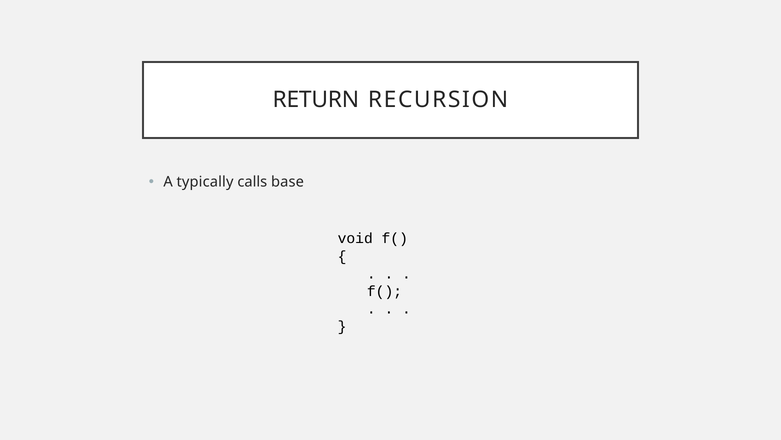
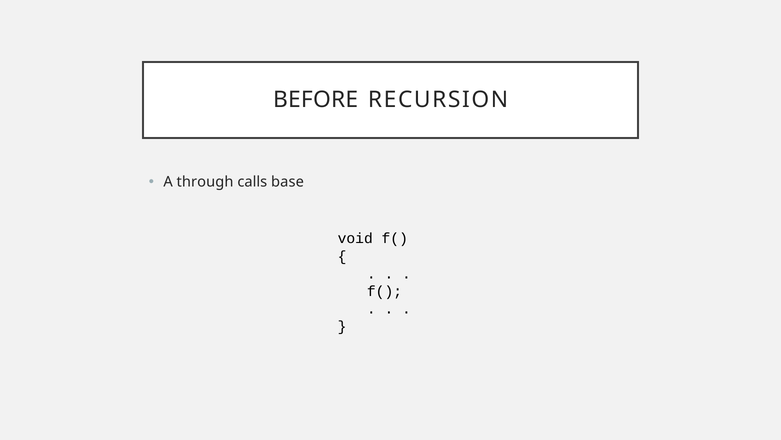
RETURN: RETURN -> BEFORE
typically: typically -> through
